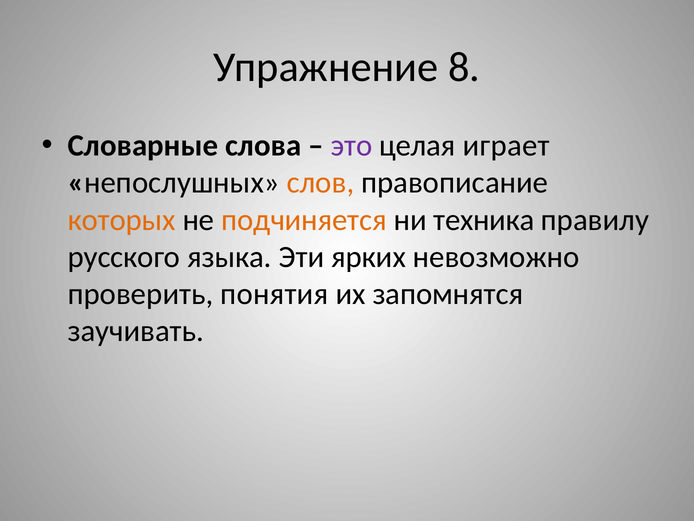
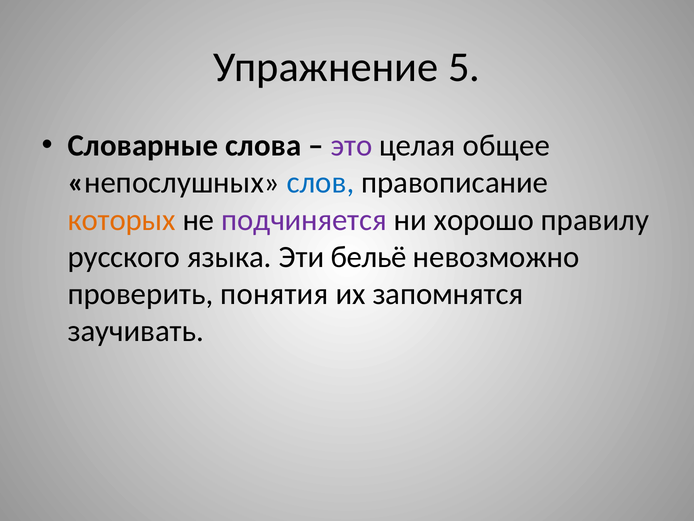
8: 8 -> 5
играет: играет -> общее
слов colour: orange -> blue
подчиняется colour: orange -> purple
техника: техника -> хорошо
ярких: ярких -> бельё
